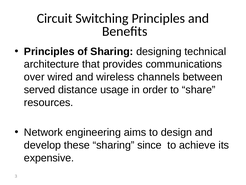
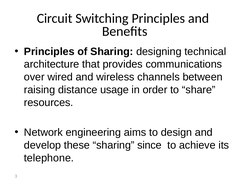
served: served -> raising
expensive: expensive -> telephone
